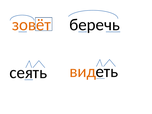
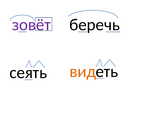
зовёт colour: orange -> purple
